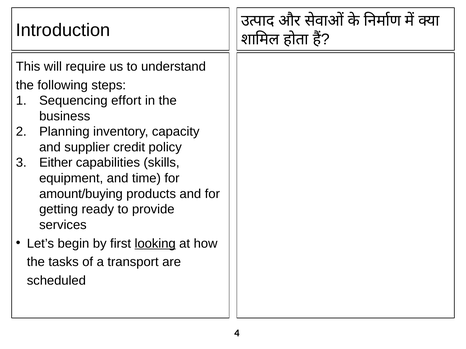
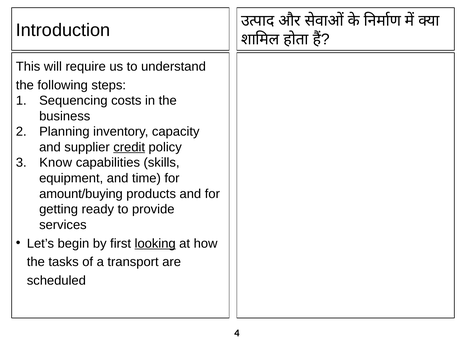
effort: effort -> costs
credit underline: none -> present
Either: Either -> Know
